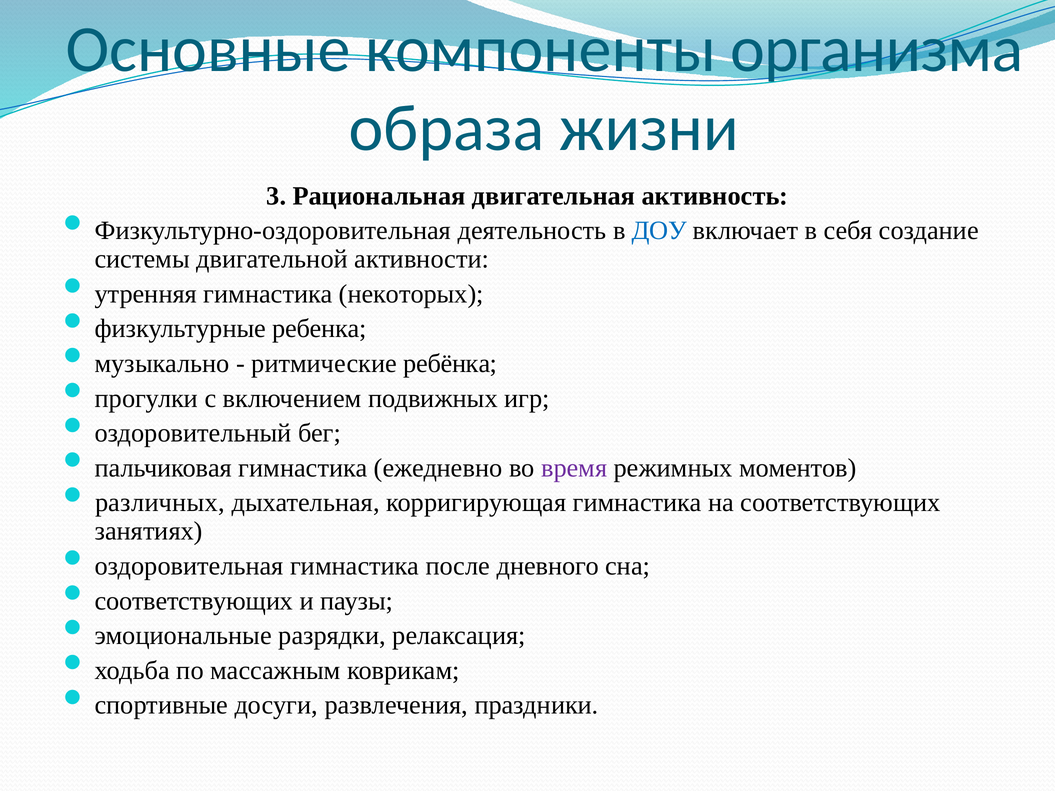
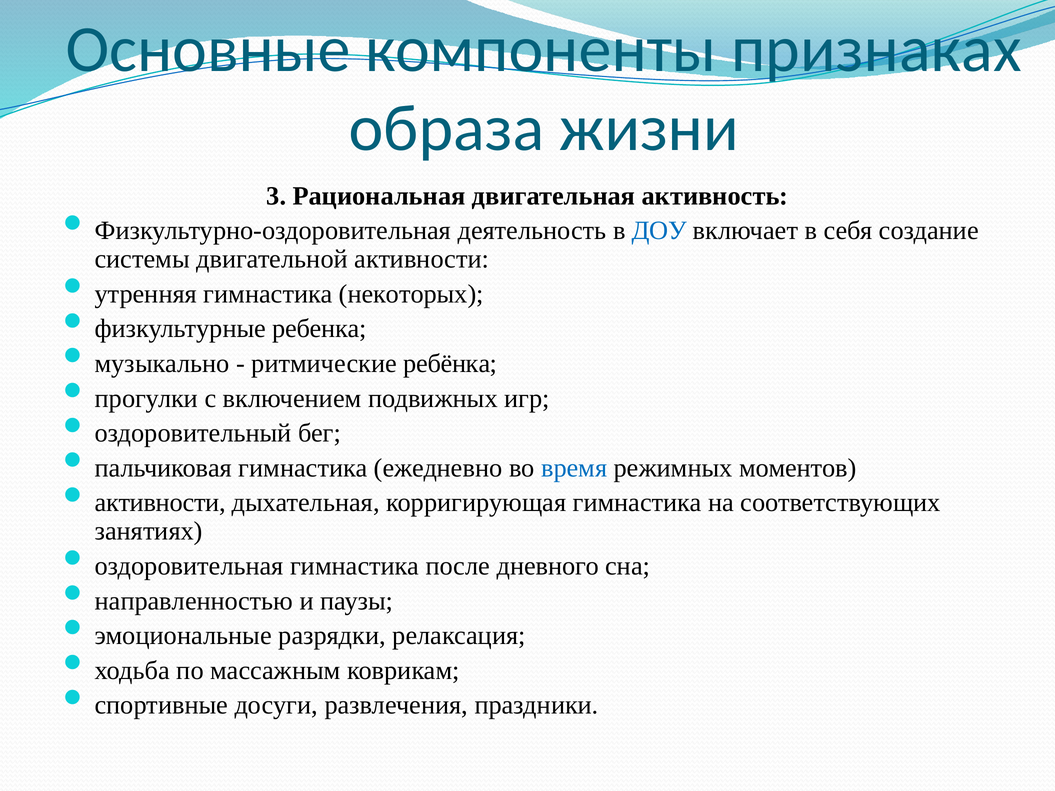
организма: организма -> признаках
время colour: purple -> blue
различных at (160, 503): различных -> активности
соответствующих at (194, 601): соответствующих -> направленностью
